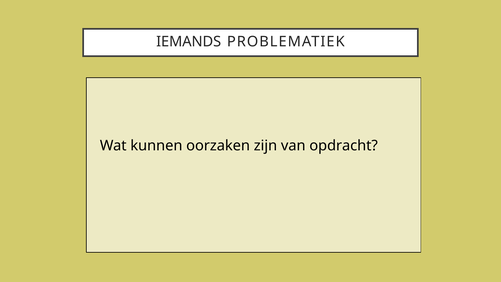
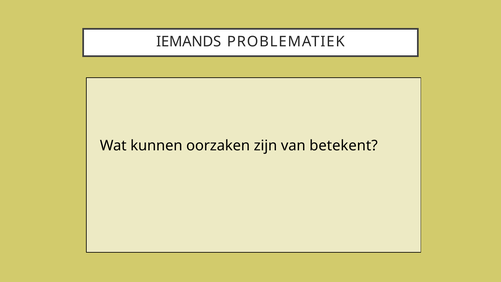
opdracht: opdracht -> betekent
